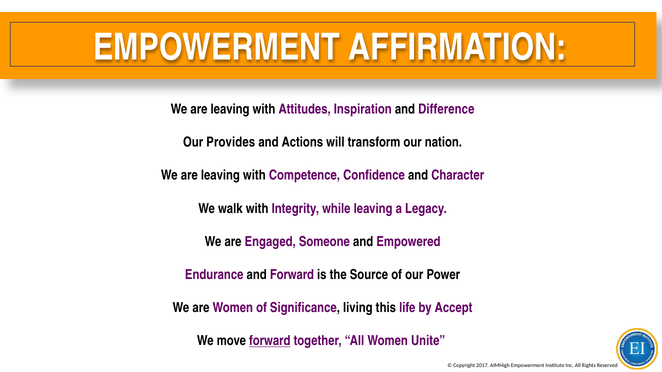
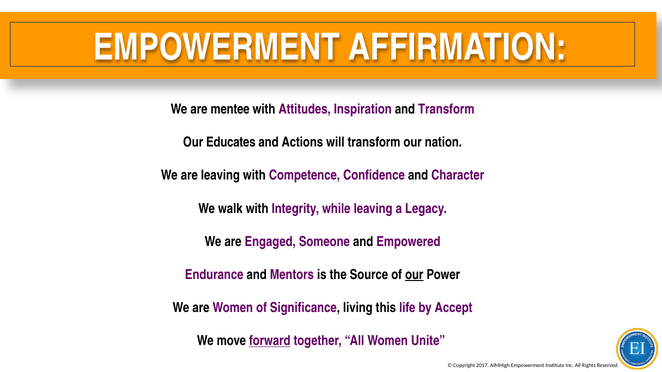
leaving at (230, 109): leaving -> mentee
and Difference: Difference -> Transform
Provides: Provides -> Educates
and Forward: Forward -> Mentors
our at (414, 275) underline: none -> present
